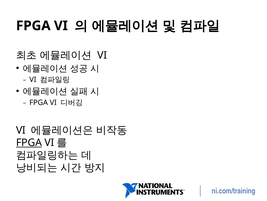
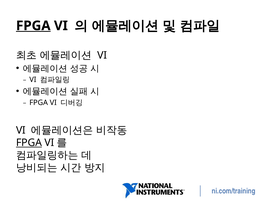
FPGA at (33, 26) underline: none -> present
